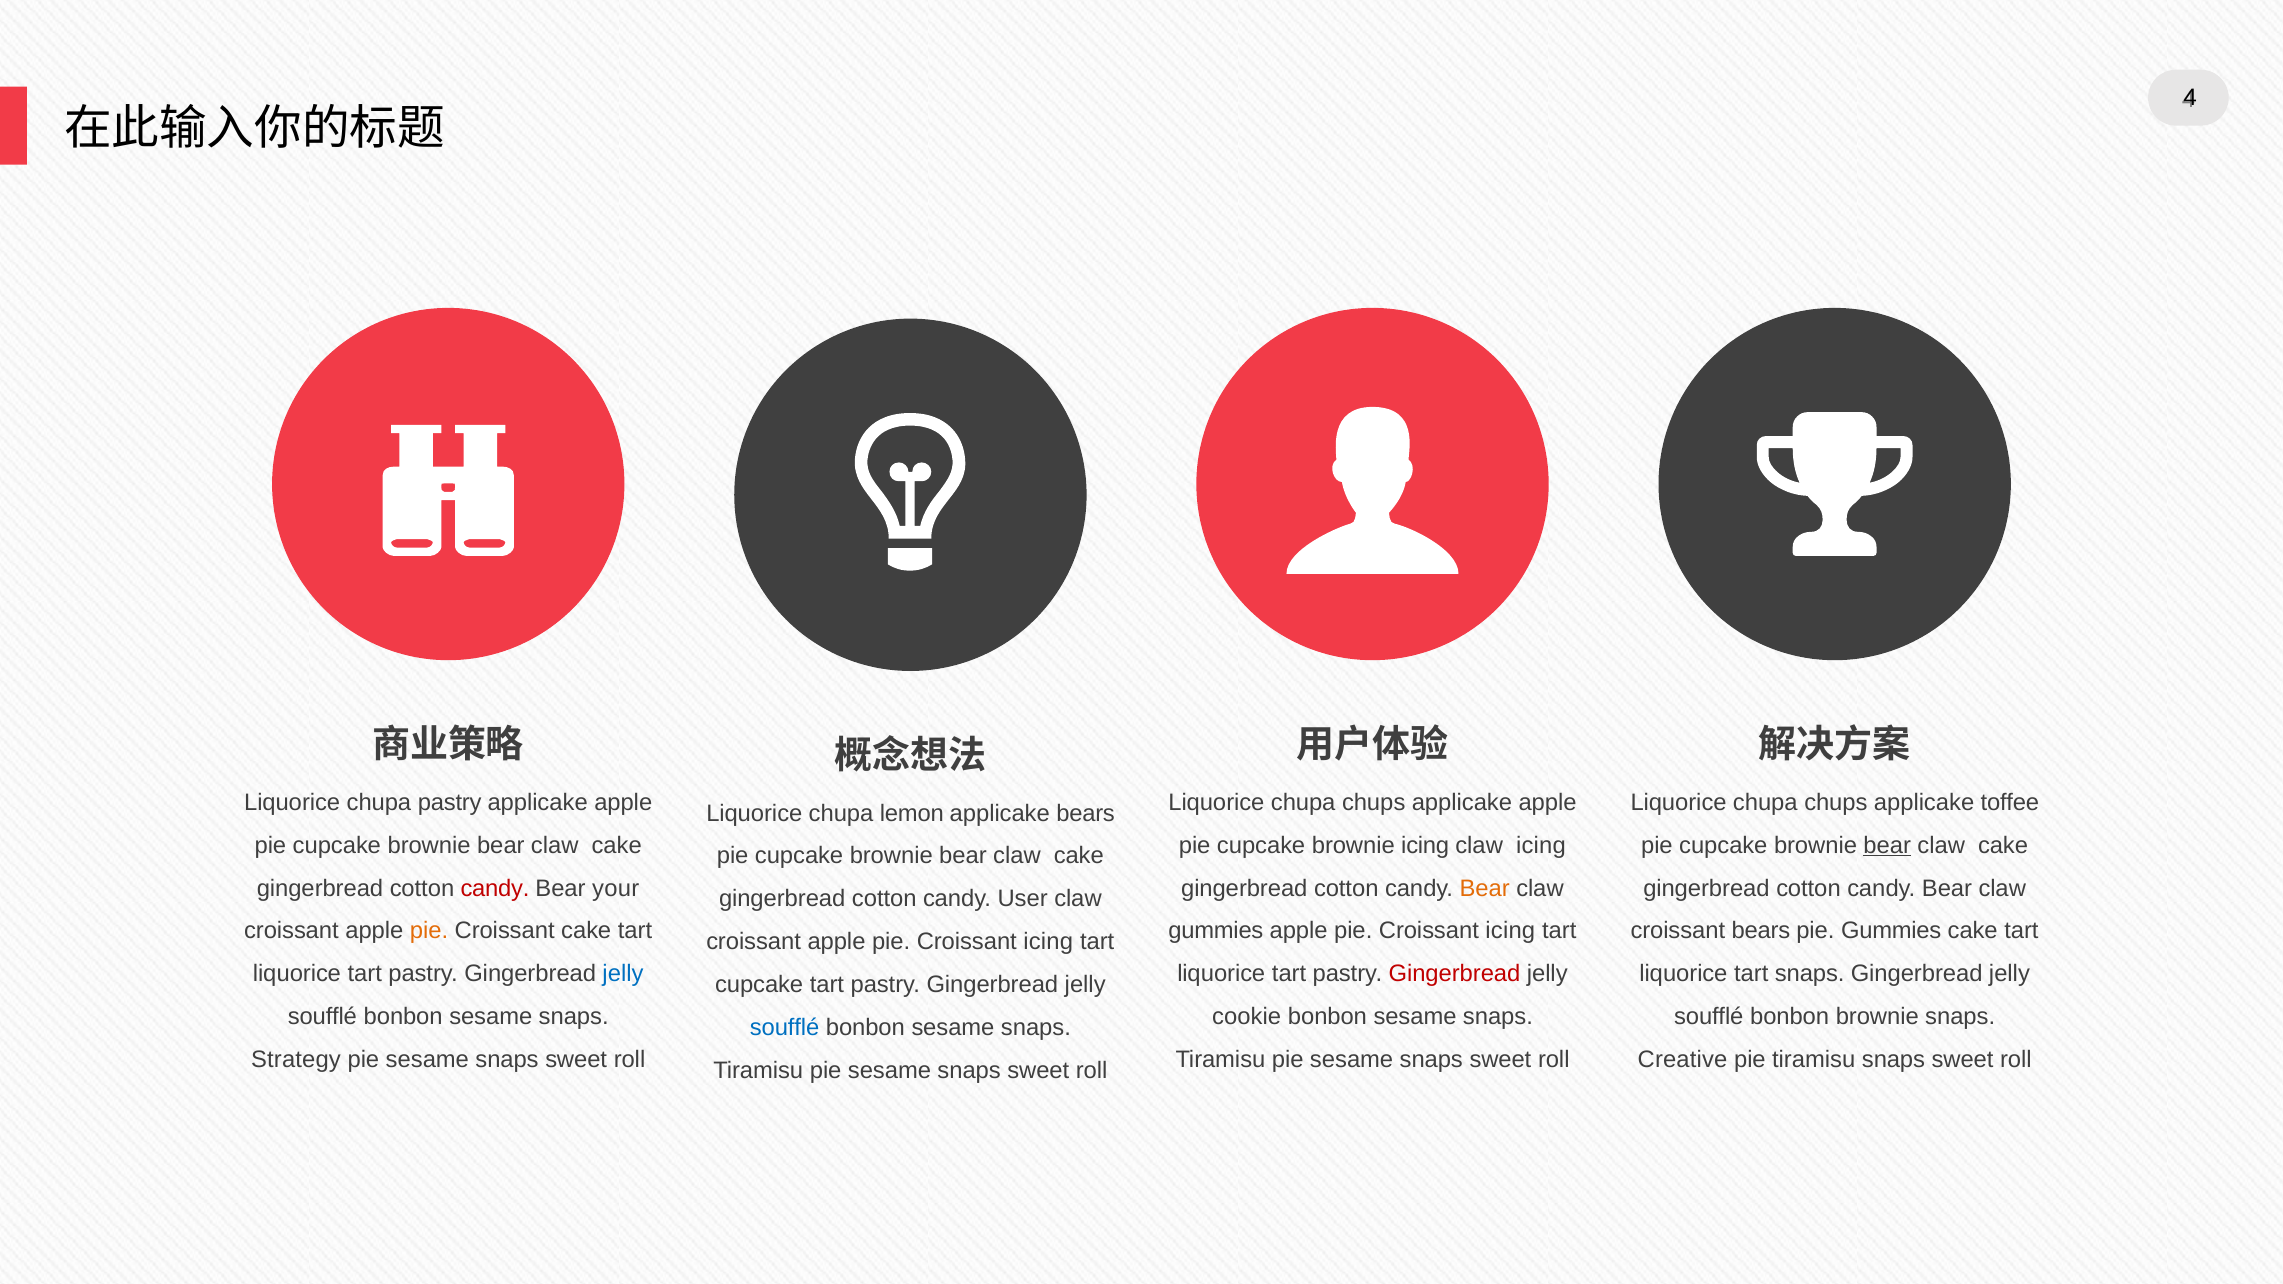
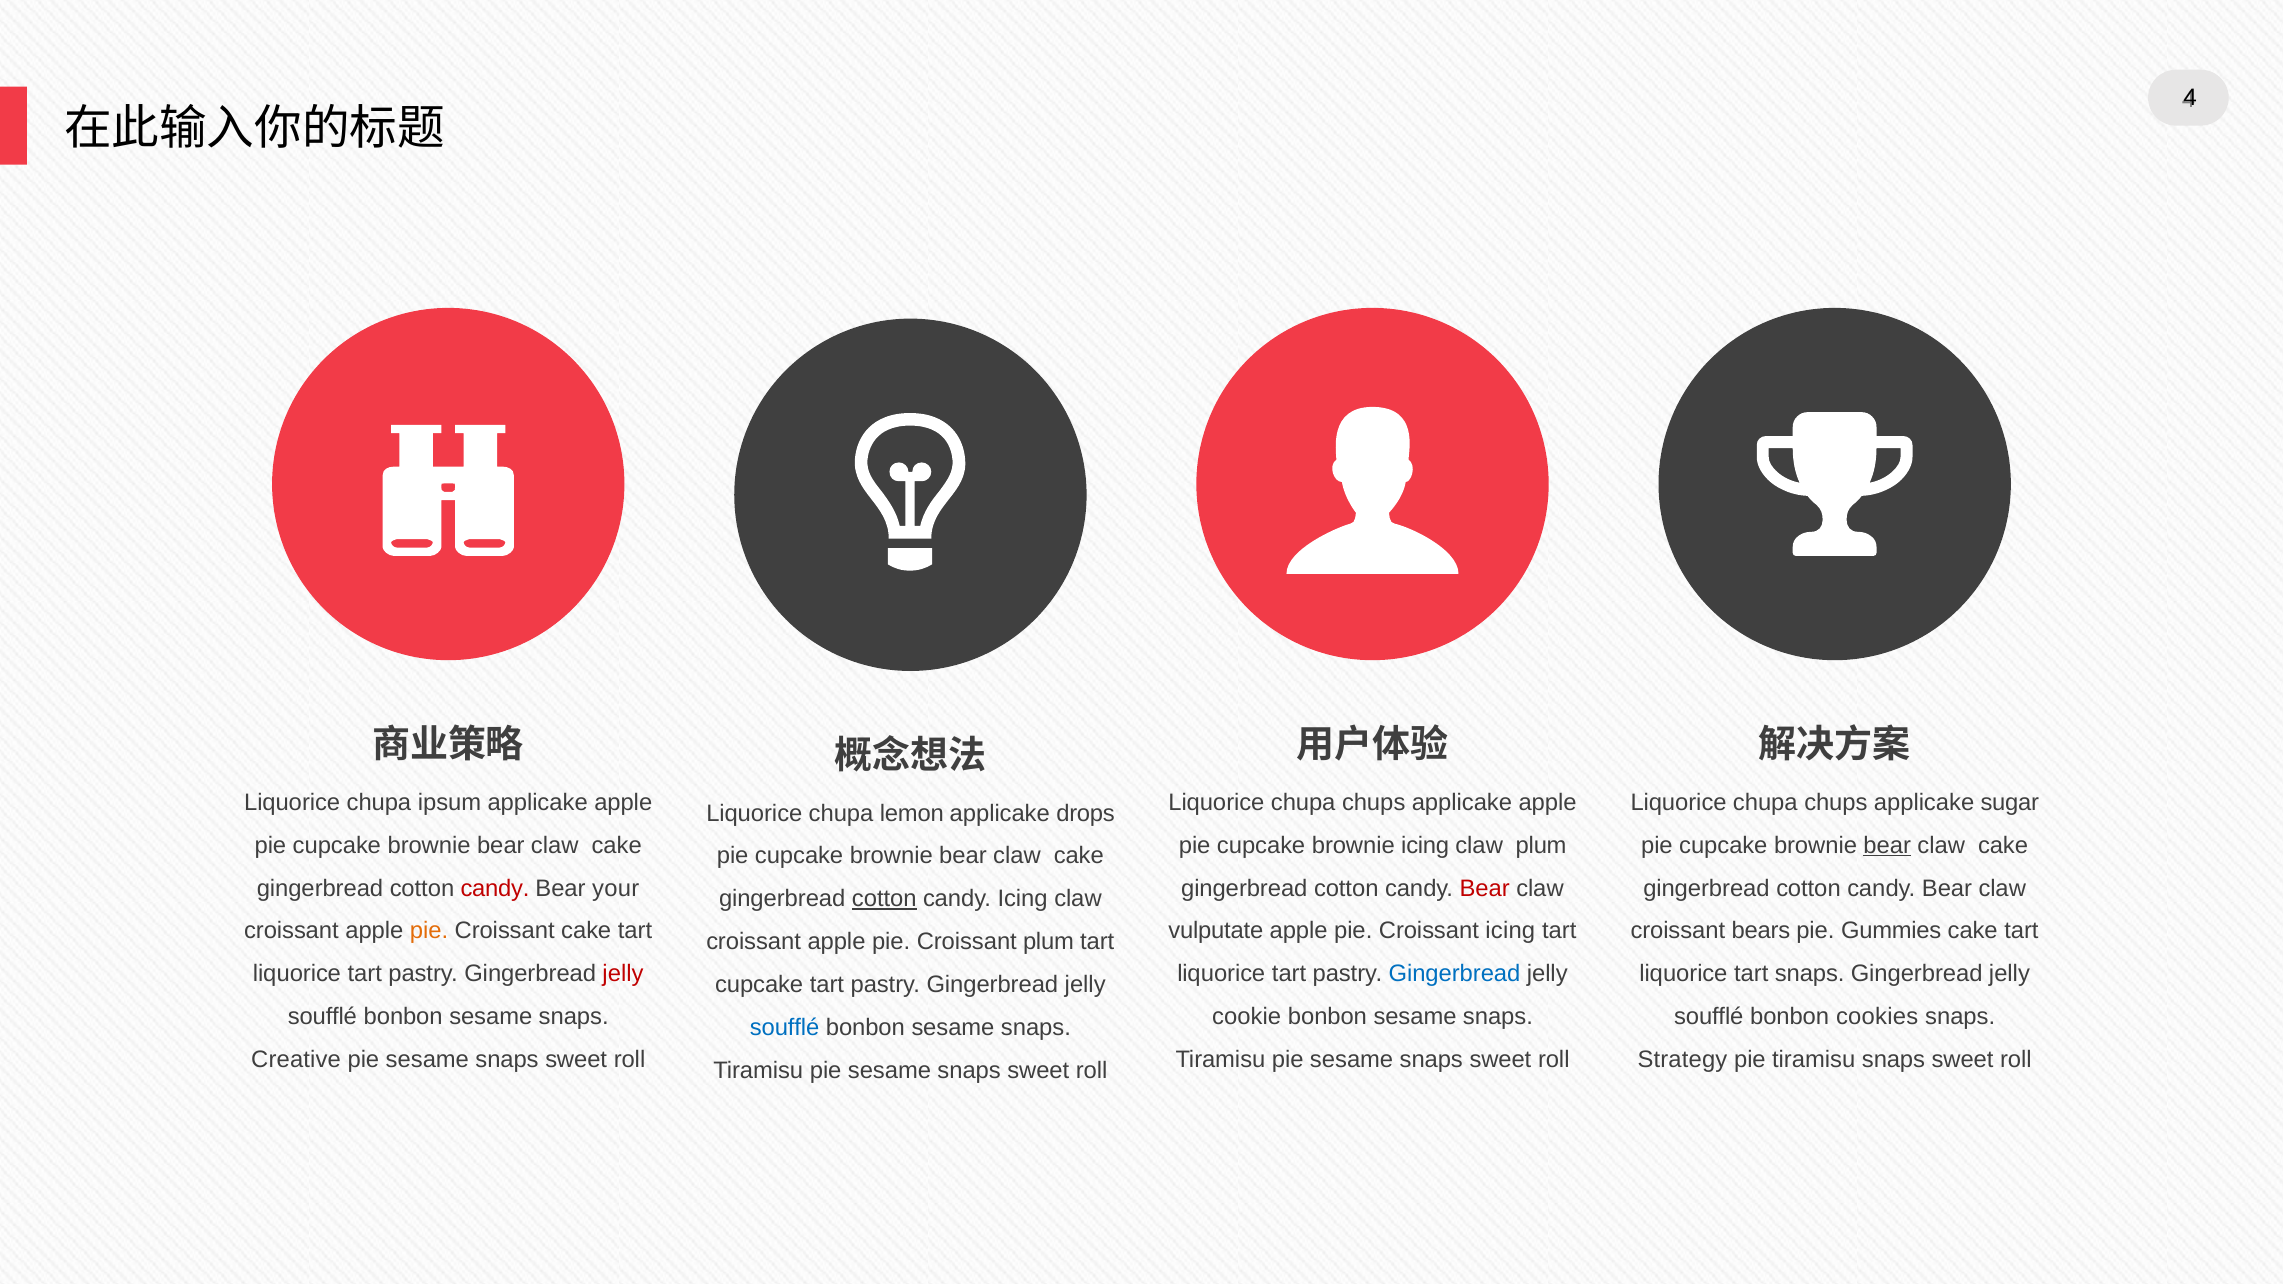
chupa pastry: pastry -> ipsum
toffee: toffee -> sugar
applicake bears: bears -> drops
claw icing: icing -> plum
Bear at (1485, 888) colour: orange -> red
cotton at (884, 899) underline: none -> present
candy User: User -> Icing
gummies at (1216, 931): gummies -> vulputate
icing at (1048, 942): icing -> plum
jelly at (623, 974) colour: blue -> red
Gingerbread at (1455, 974) colour: red -> blue
bonbon brownie: brownie -> cookies
Strategy: Strategy -> Creative
Creative: Creative -> Strategy
